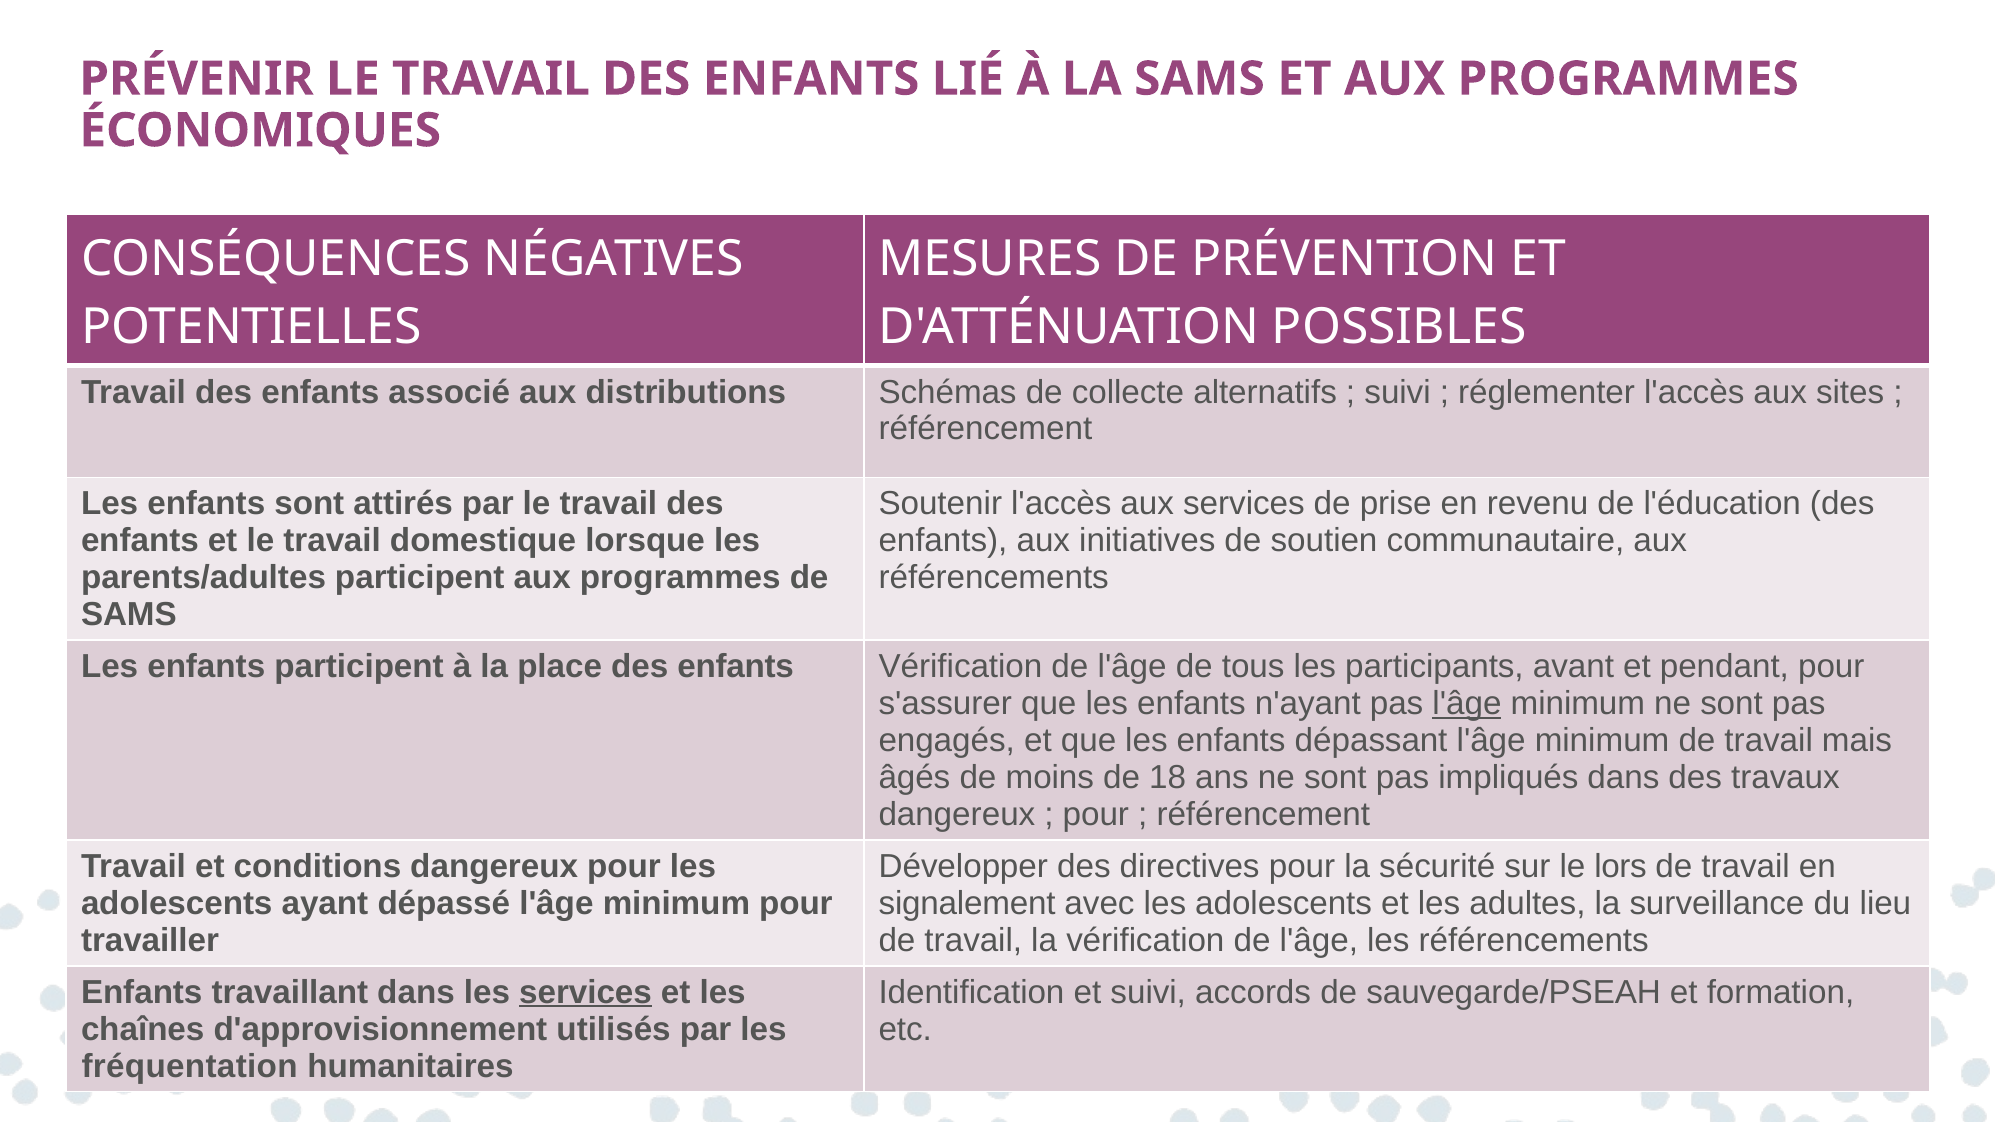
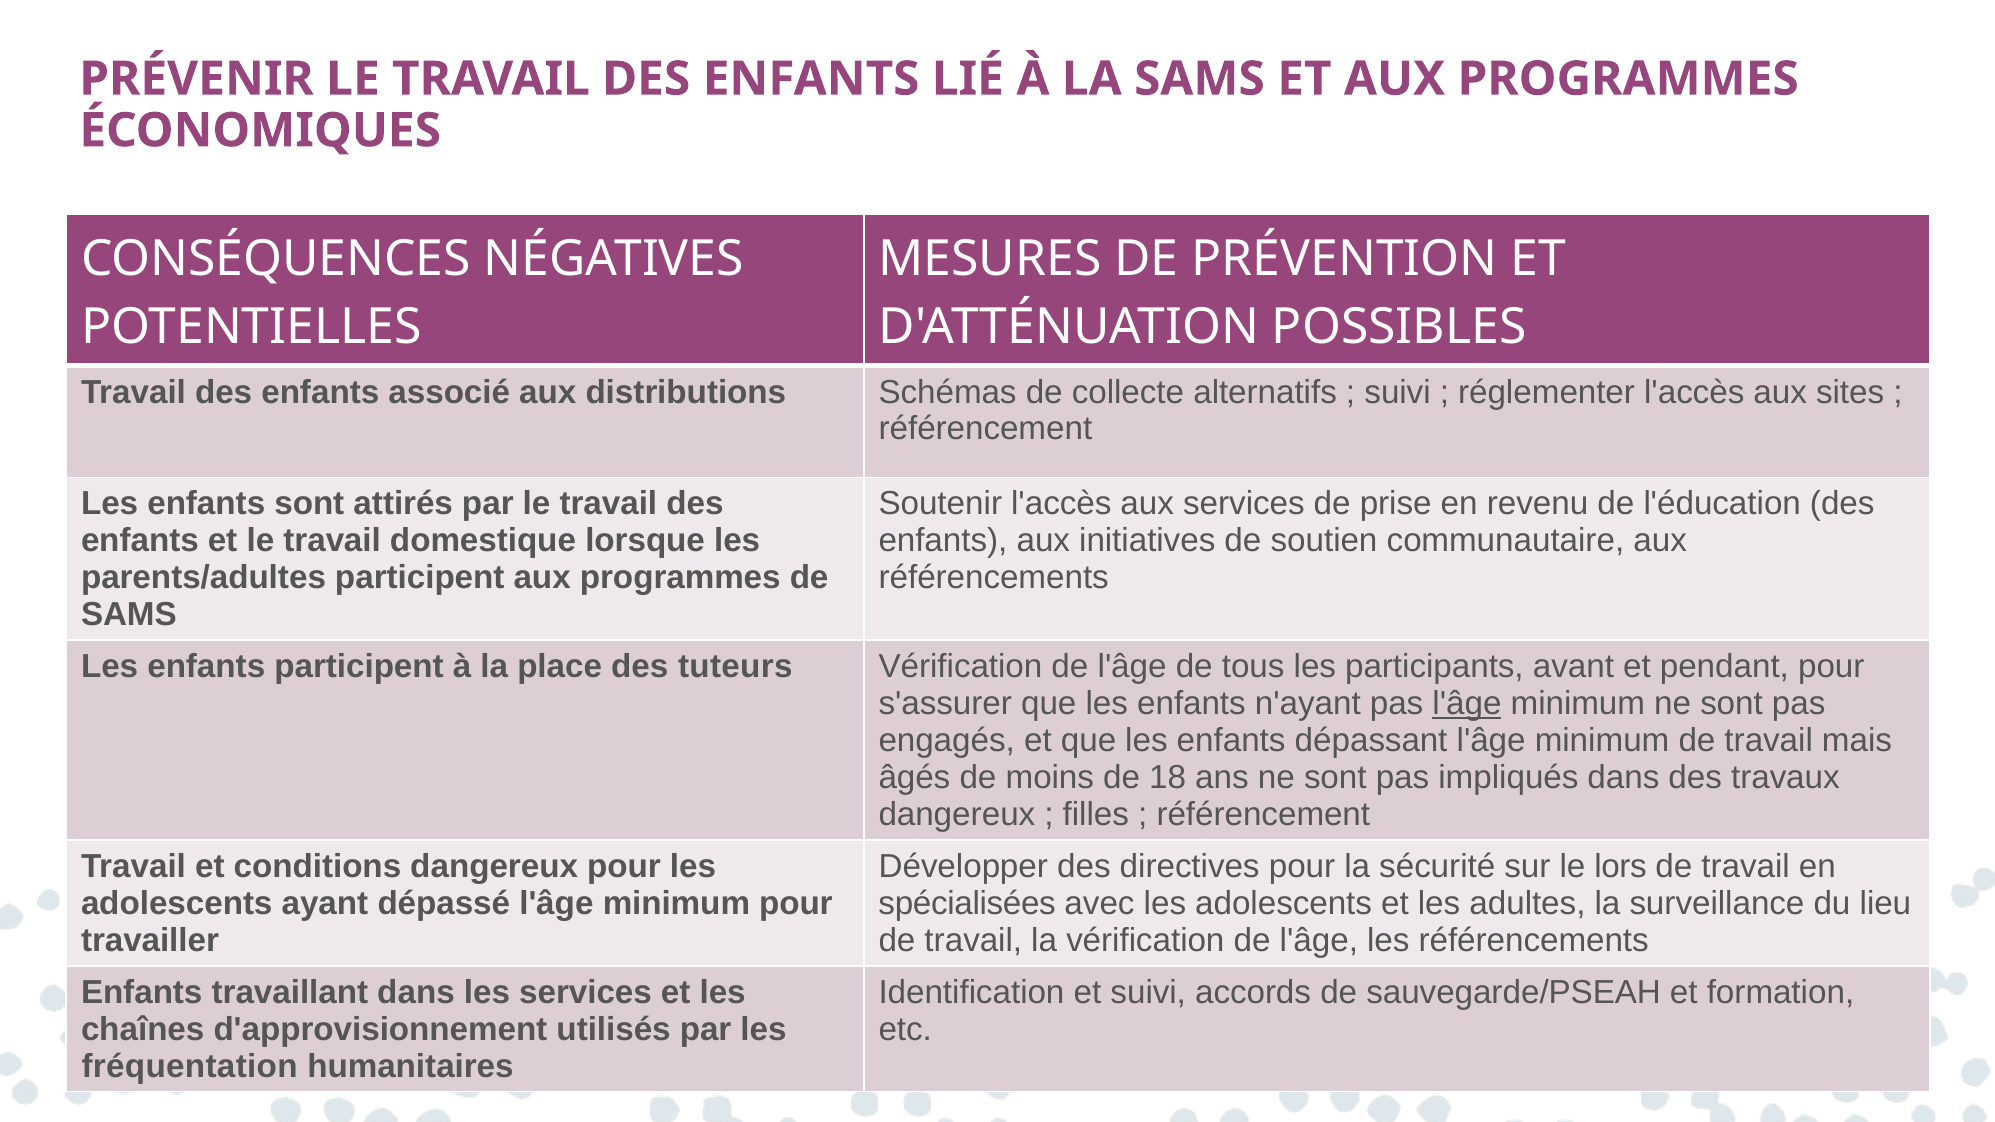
place des enfants: enfants -> tuteurs
pour at (1096, 815): pour -> filles
signalement: signalement -> spécialisées
services at (586, 992) underline: present -> none
